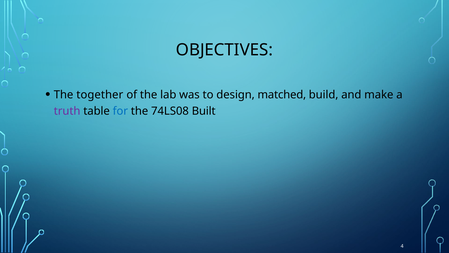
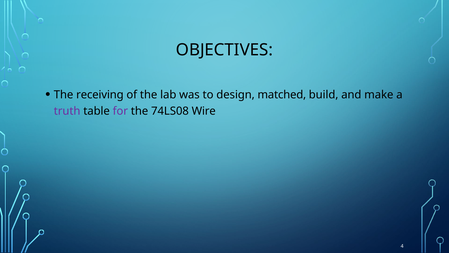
together: together -> receiving
for colour: blue -> purple
Built: Built -> Wire
